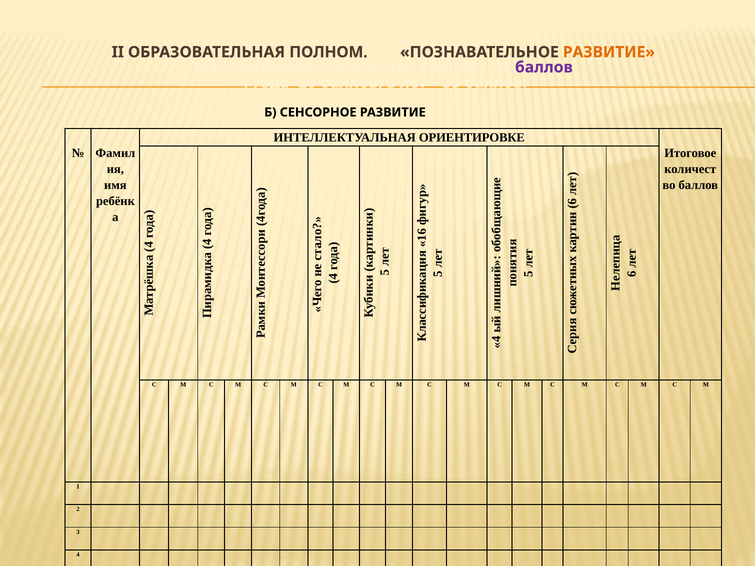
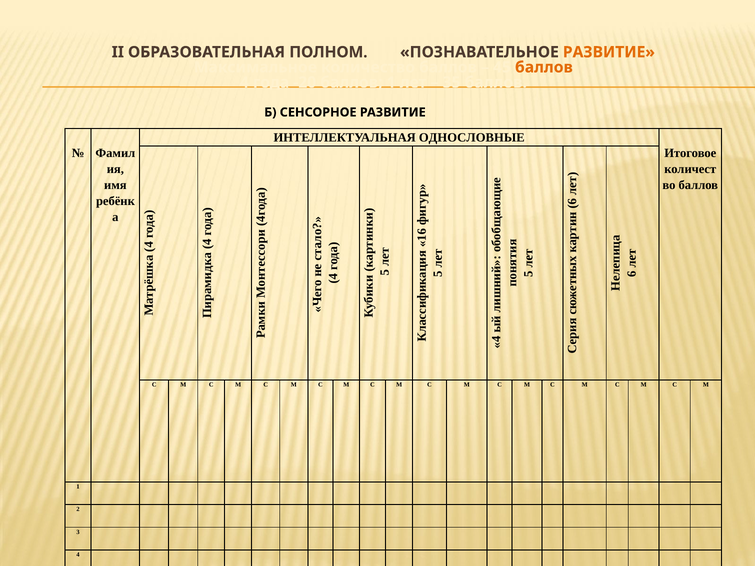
баллов at (544, 67) colour: purple -> orange
баллов 3: 3 -> 1
ОРИЕНТИРОВКЕ: ОРИЕНТИРОВКЕ -> ОДНОСЛОВНЫЕ
